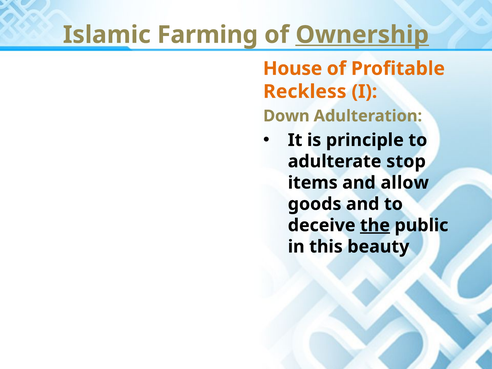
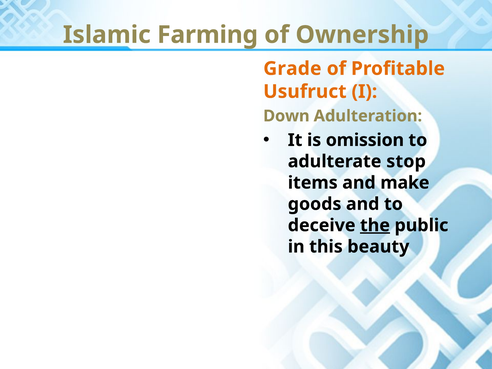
Ownership underline: present -> none
House: House -> Grade
Reckless: Reckless -> Usufruct
principle: principle -> omission
allow: allow -> make
